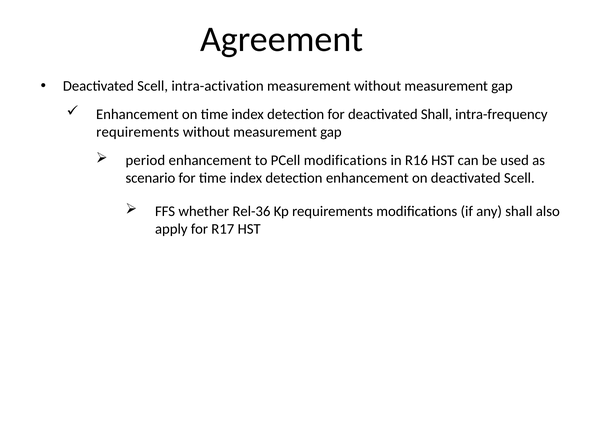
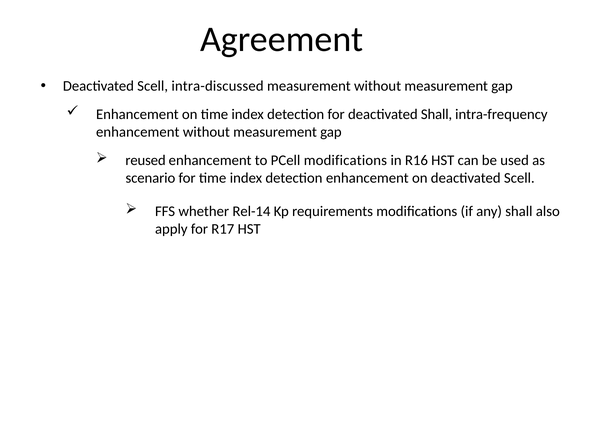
intra-activation: intra-activation -> intra-discussed
requirements at (138, 132): requirements -> enhancement
period: period -> reused
Rel-36: Rel-36 -> Rel-14
